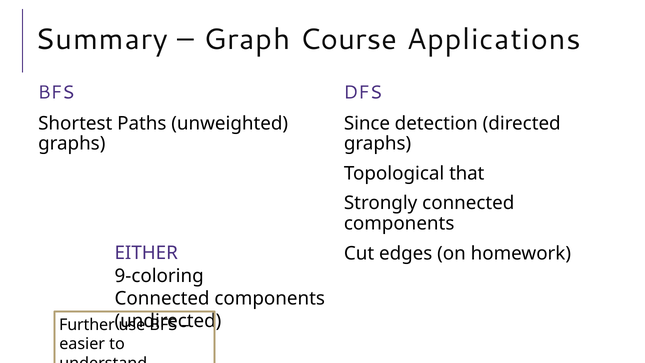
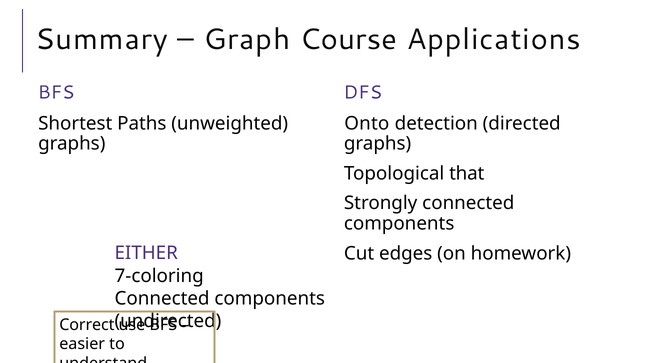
Since: Since -> Onto
9-coloring: 9-coloring -> 7-coloring
Further: Further -> Correct
